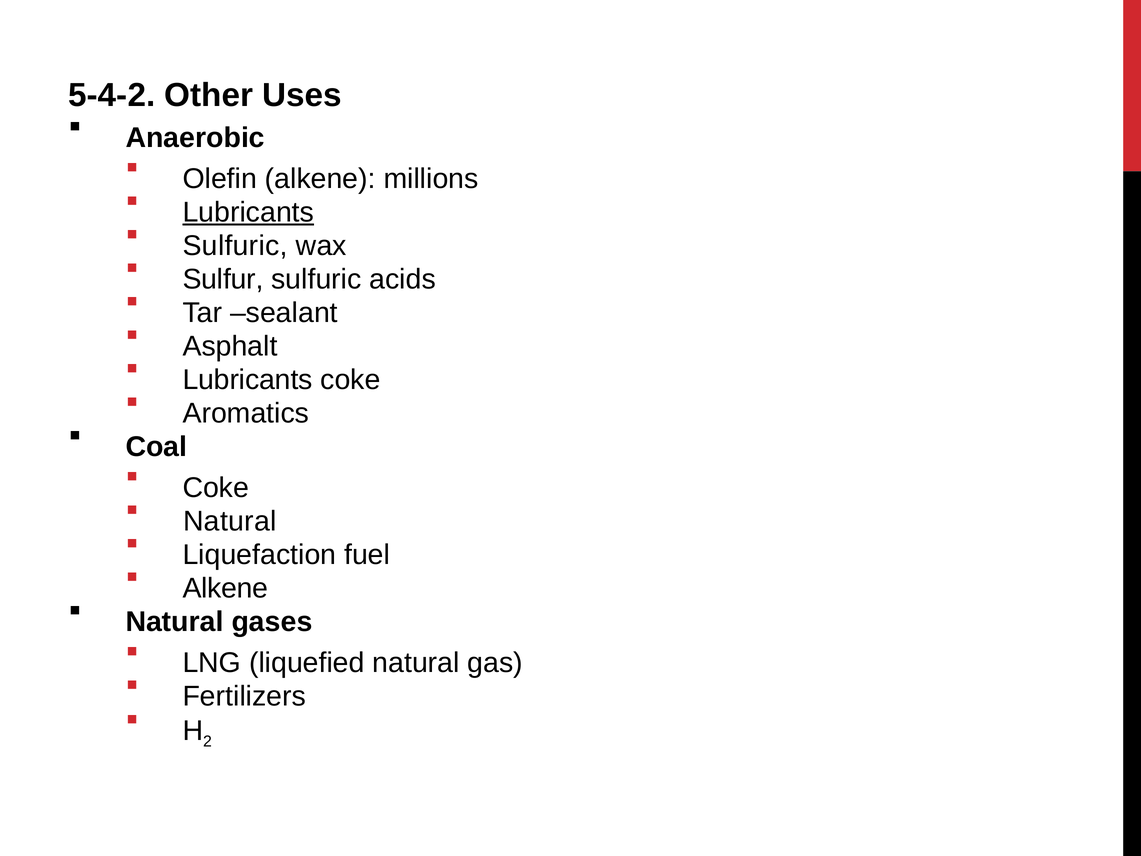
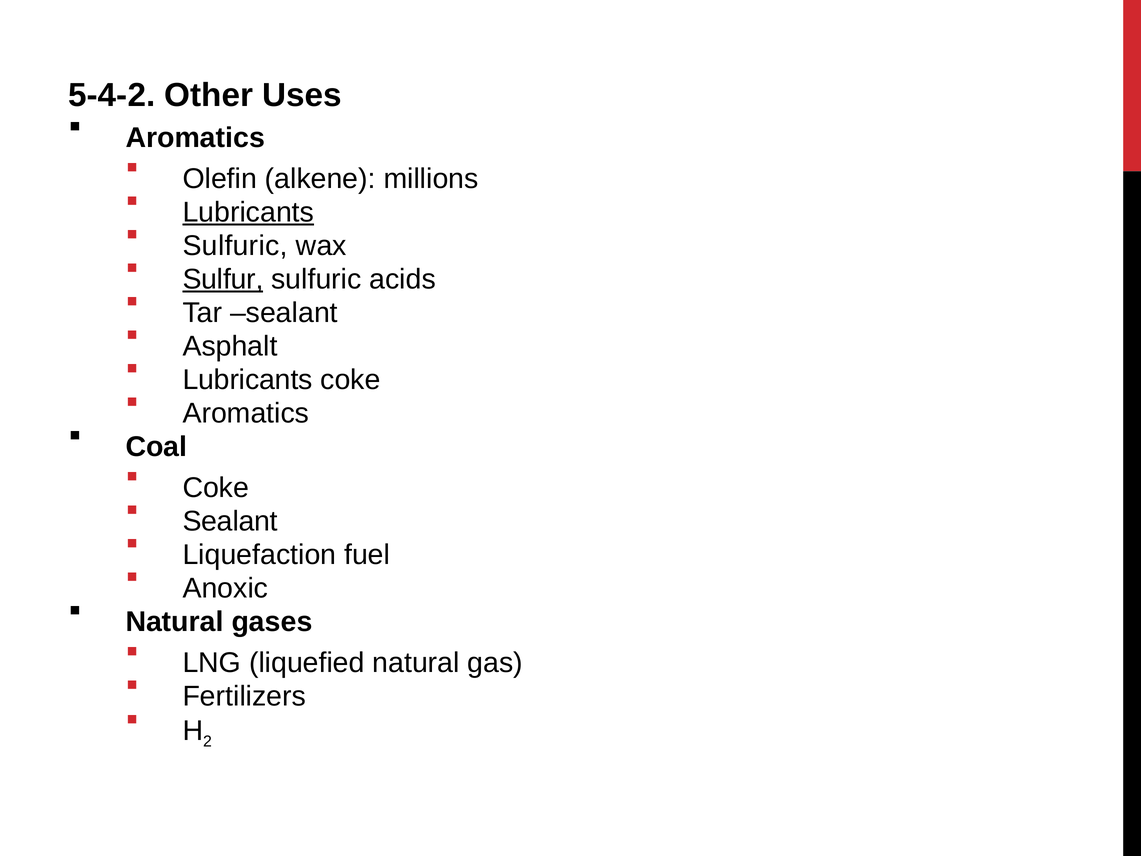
Anaerobic at (195, 138): Anaerobic -> Aromatics
Sulfur underline: none -> present
Natural at (230, 521): Natural -> Sealant
Alkene at (225, 588): Alkene -> Anoxic
